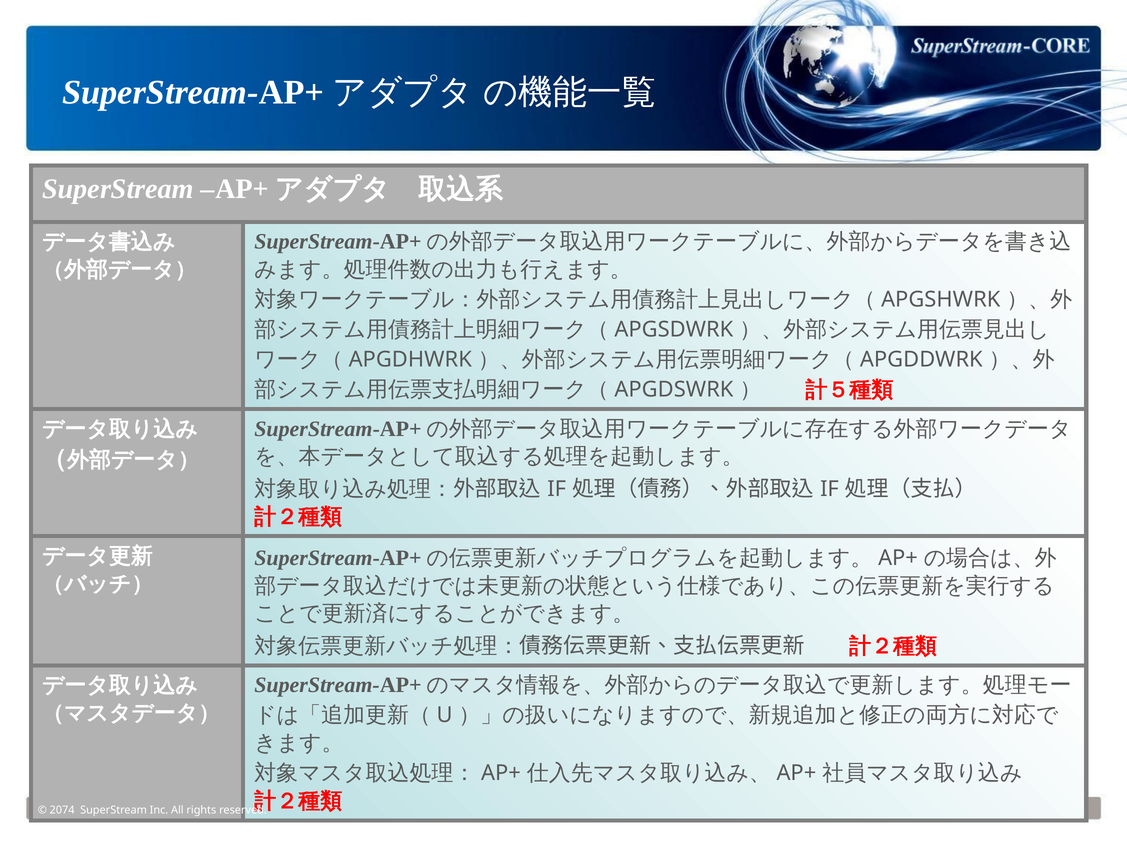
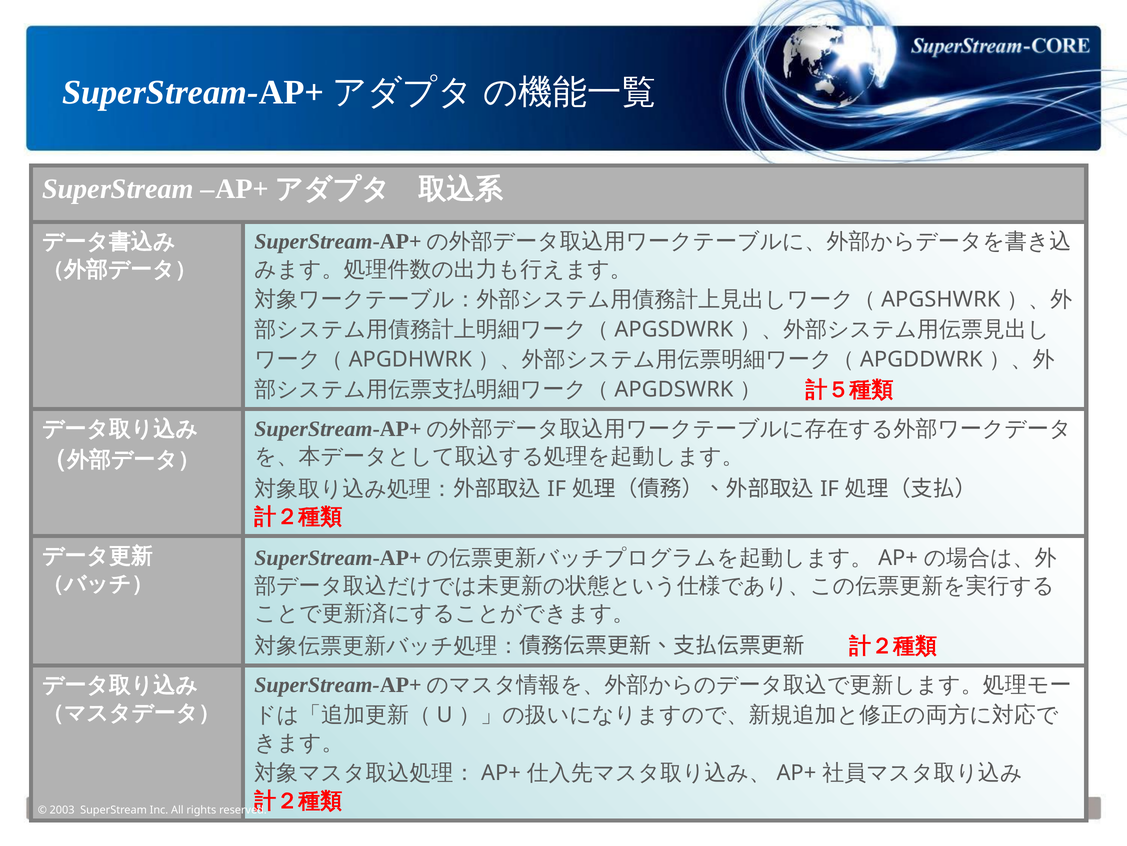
2074: 2074 -> 2003
